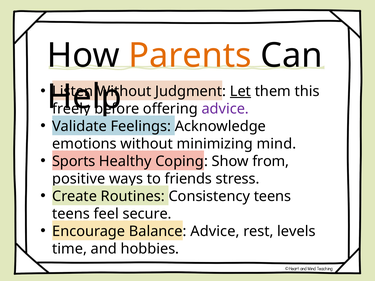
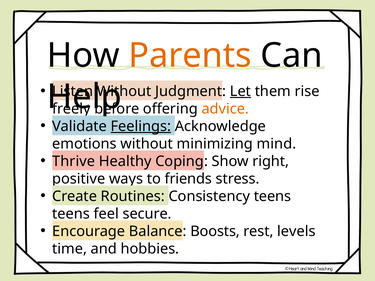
this: this -> rise
advice at (225, 109) colour: purple -> orange
Feelings underline: none -> present
Sports: Sports -> Thrive
from: from -> right
Balance Advice: Advice -> Boosts
